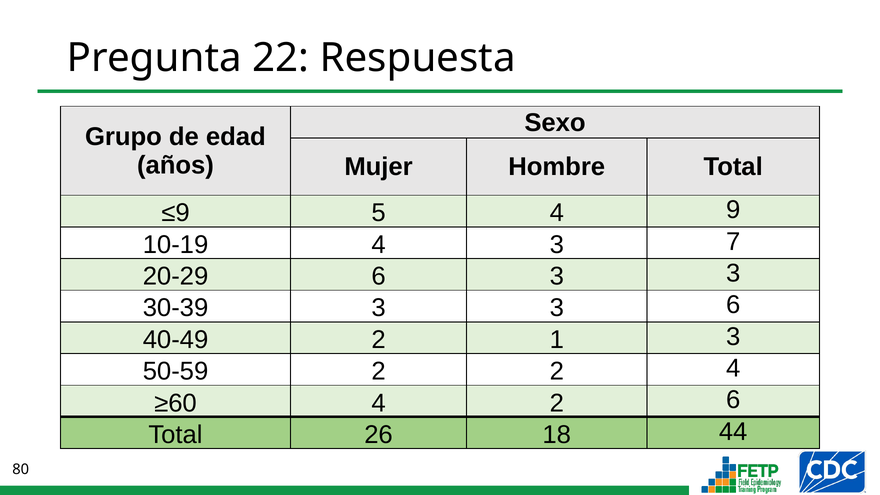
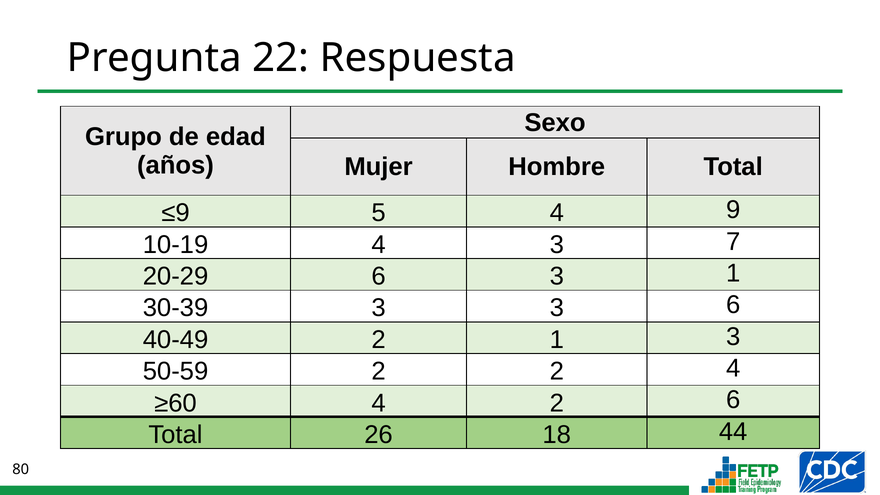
6 3 3: 3 -> 1
